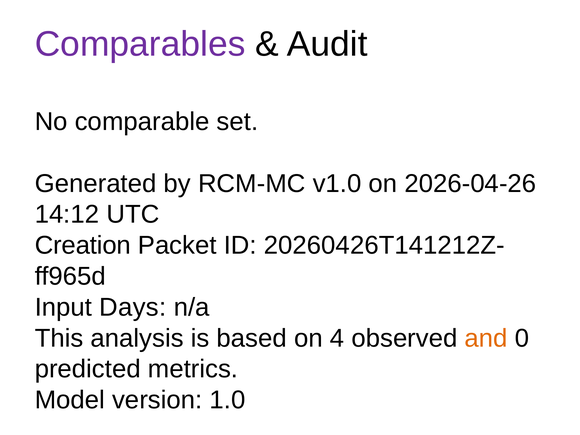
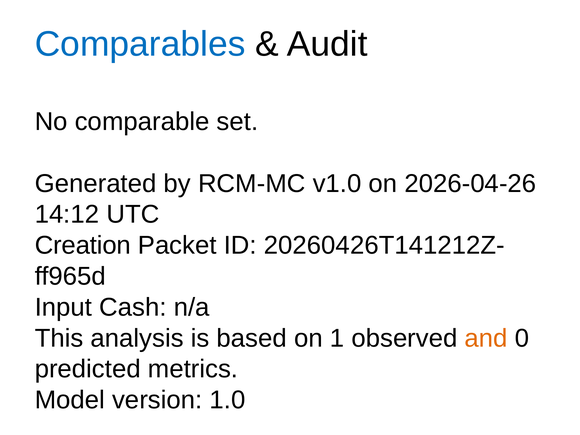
Comparables colour: purple -> blue
Days: Days -> Cash
4: 4 -> 1
